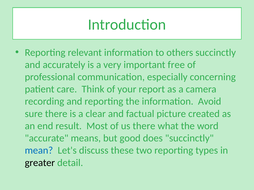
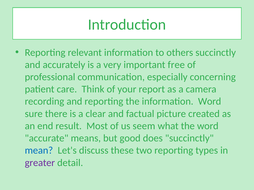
information Avoid: Avoid -> Word
us there: there -> seem
greater colour: black -> purple
